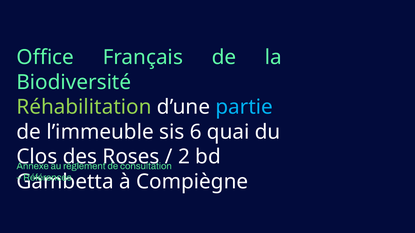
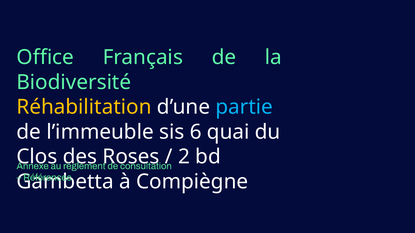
Réhabilitation colour: light green -> yellow
